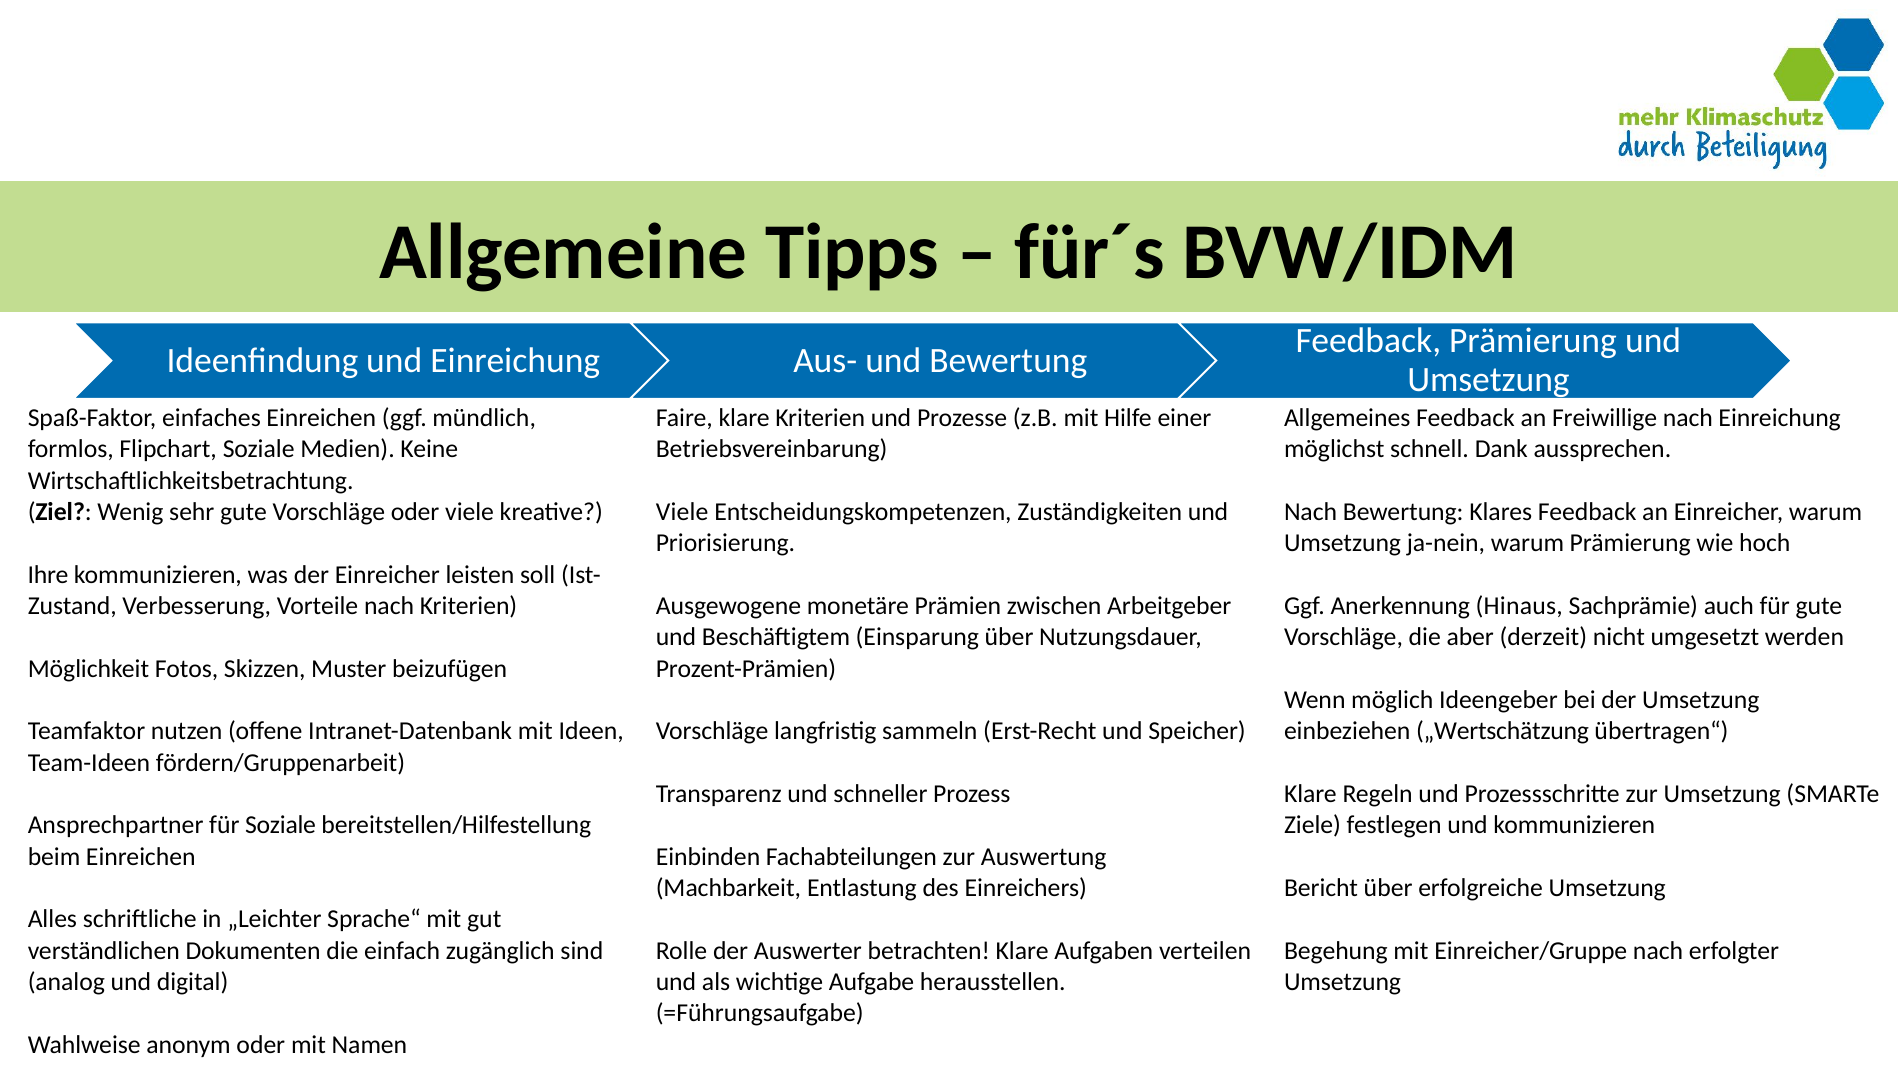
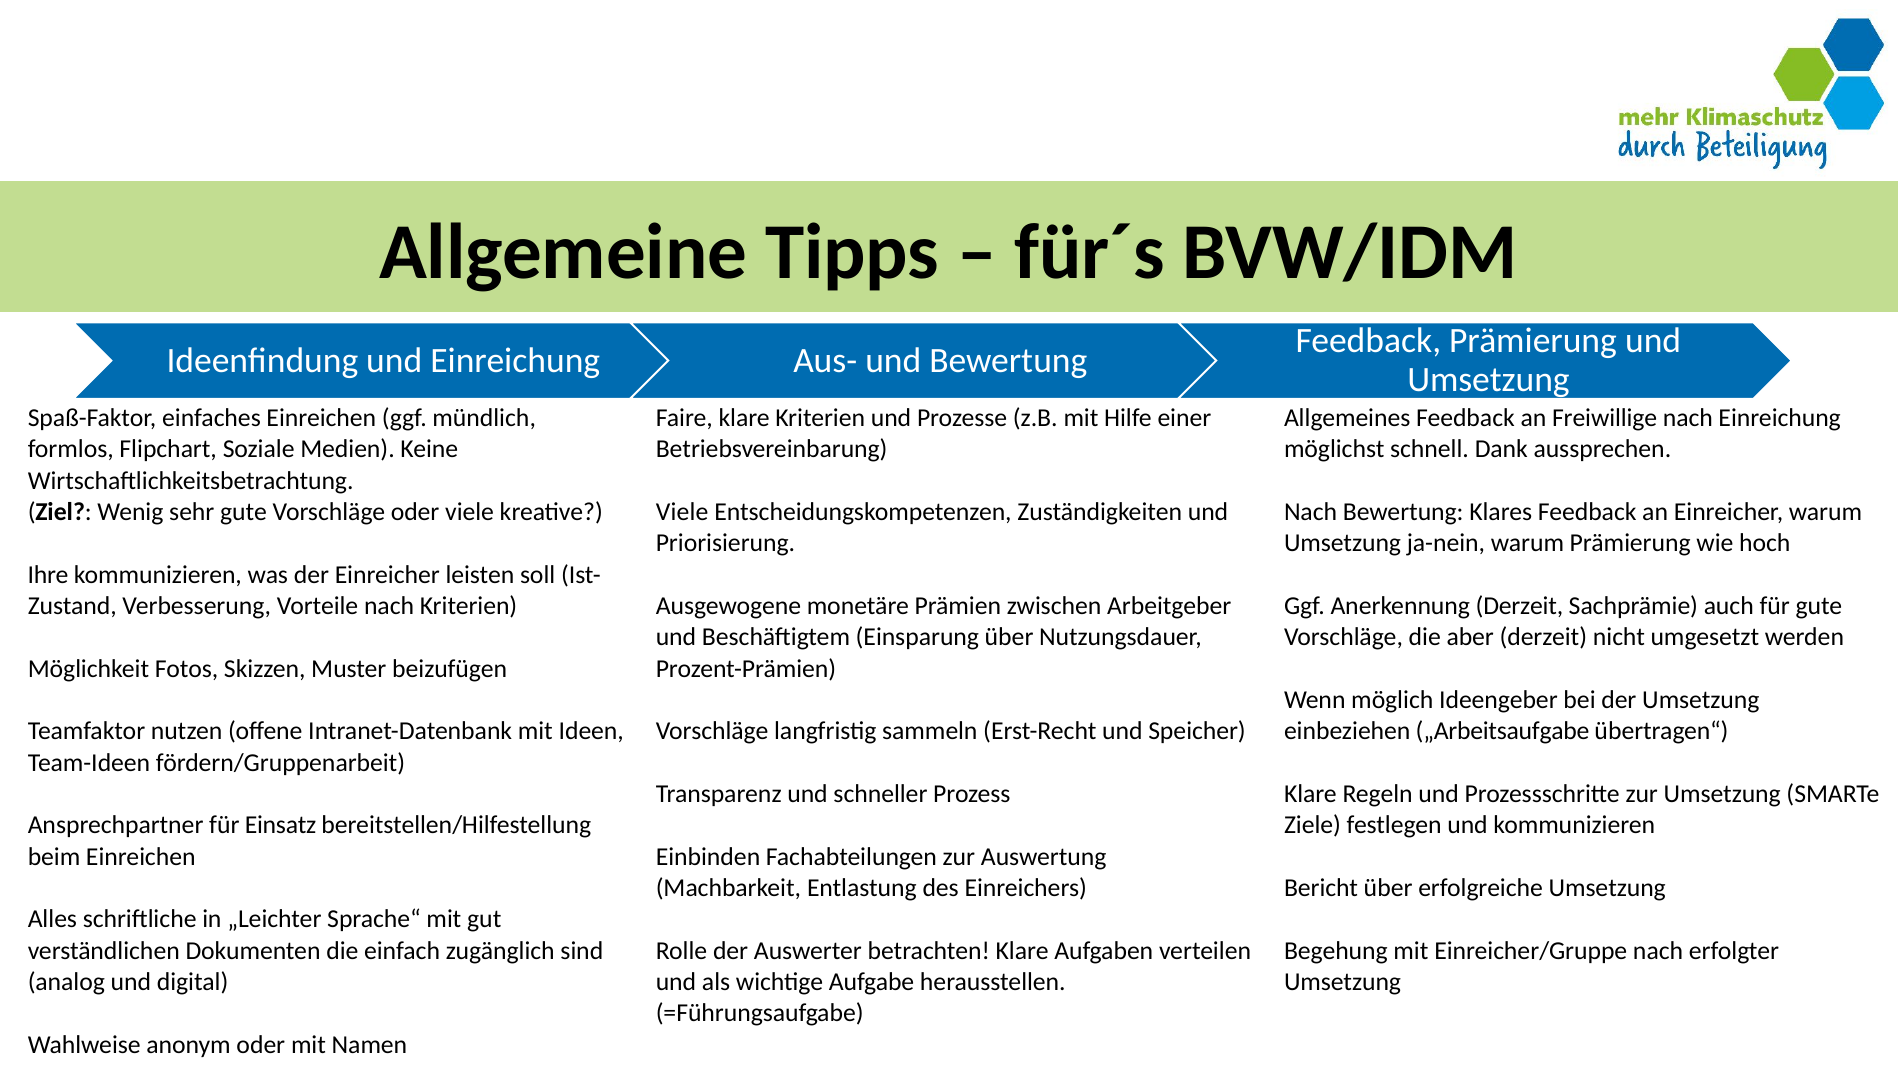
Anerkennung Hinaus: Hinaus -> Derzeit
„Wertschätzung: „Wertschätzung -> „Arbeitsaufgabe
für Soziale: Soziale -> Einsatz
